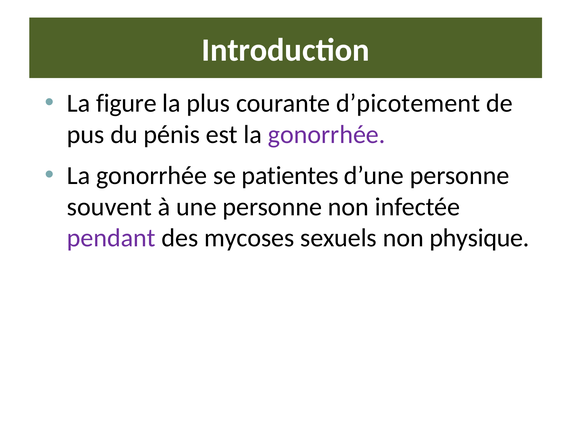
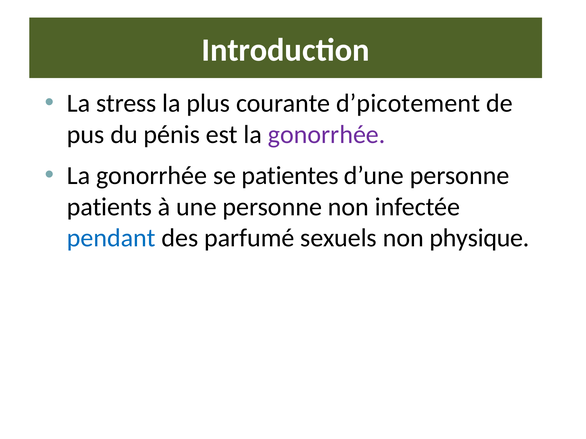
figure: figure -> stress
souvent: souvent -> patients
pendant colour: purple -> blue
mycoses: mycoses -> parfumé
